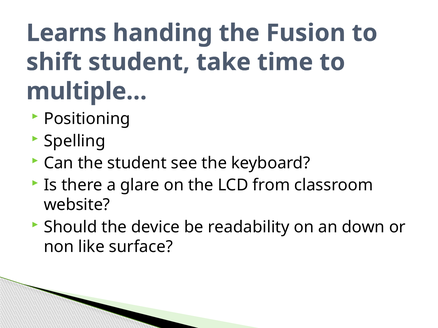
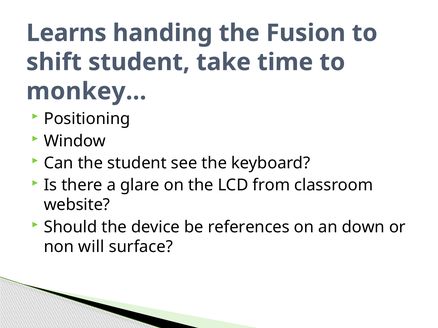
multiple…: multiple… -> monkey…
Spelling: Spelling -> Window
readability: readability -> references
like: like -> will
